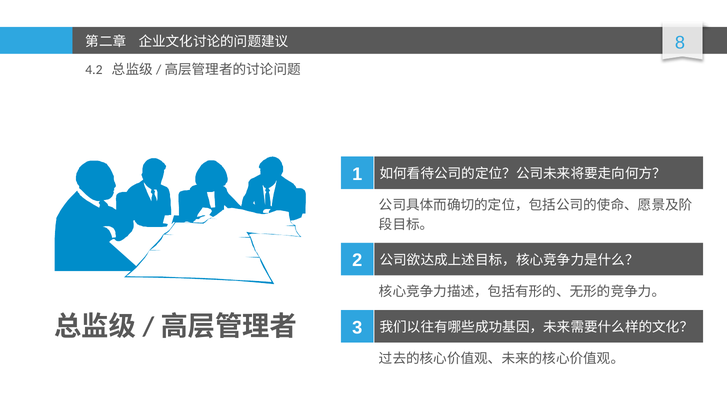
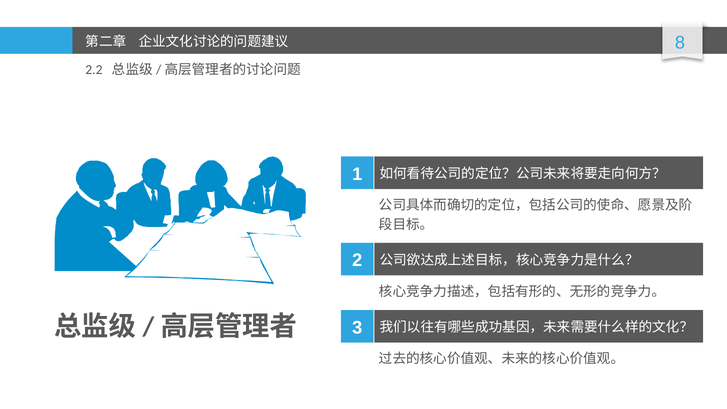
4.2: 4.2 -> 2.2
